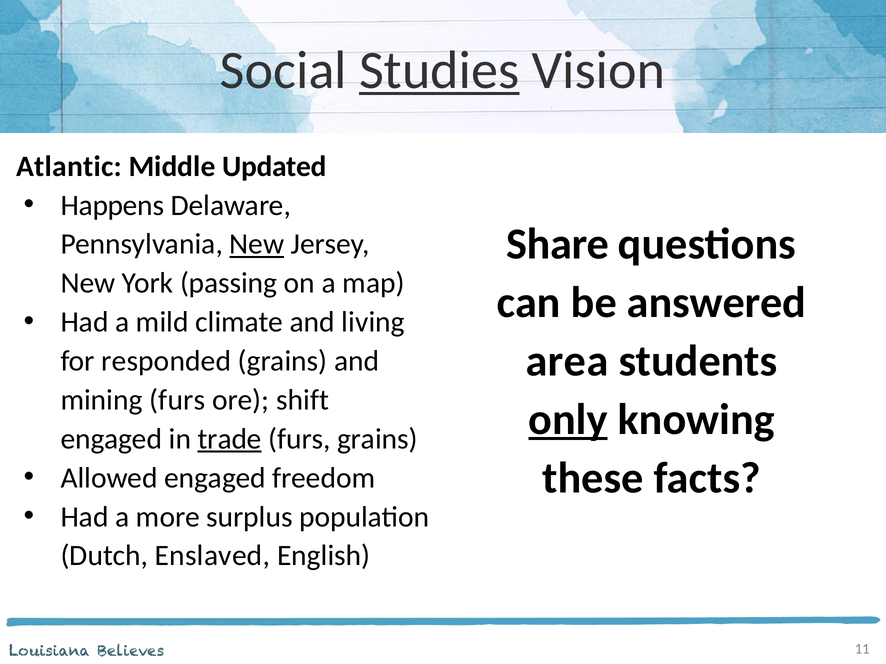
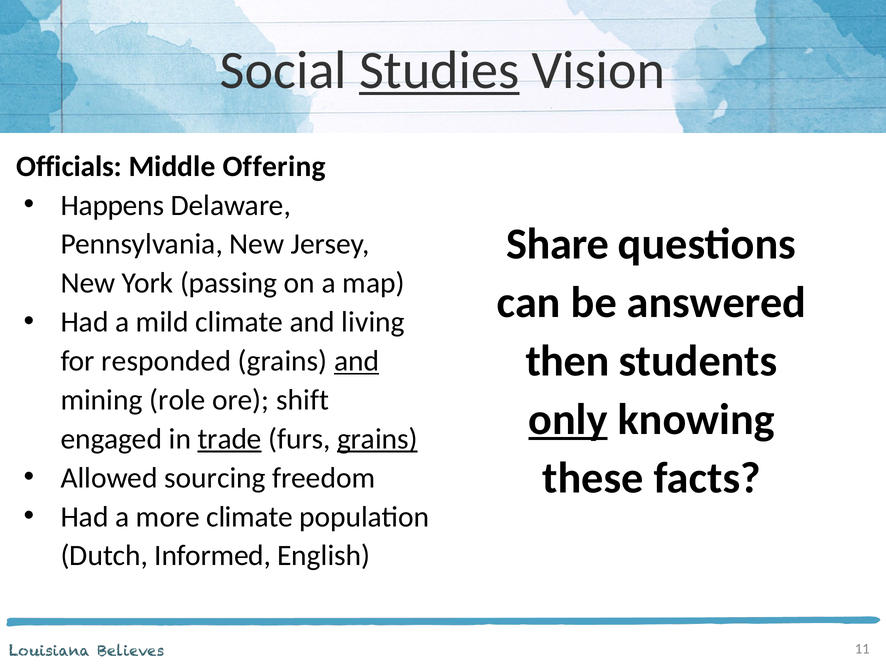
Atlantic: Atlantic -> Officials
Updated: Updated -> Offering
New at (257, 244) underline: present -> none
area: area -> then
and at (357, 361) underline: none -> present
mining furs: furs -> role
grains at (377, 439) underline: none -> present
Allowed engaged: engaged -> sourcing
more surplus: surplus -> climate
Enslaved: Enslaved -> Informed
